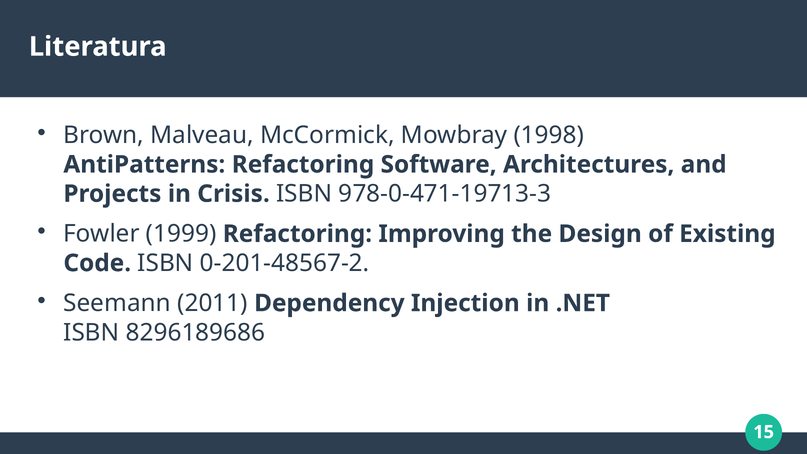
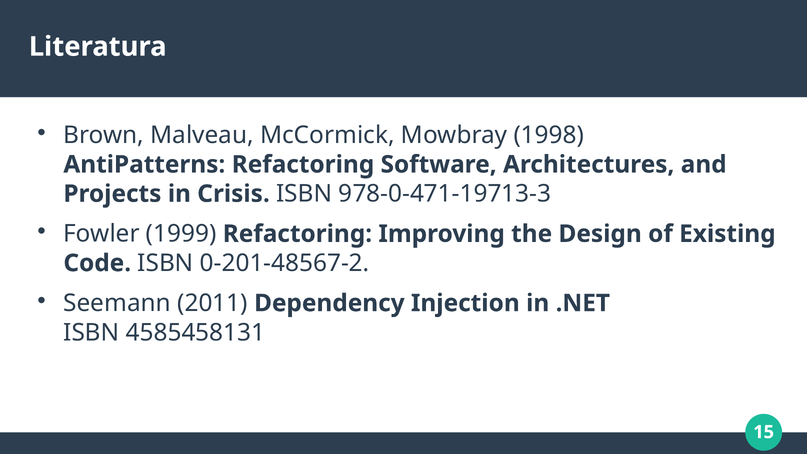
8296189686: 8296189686 -> 4585458131
